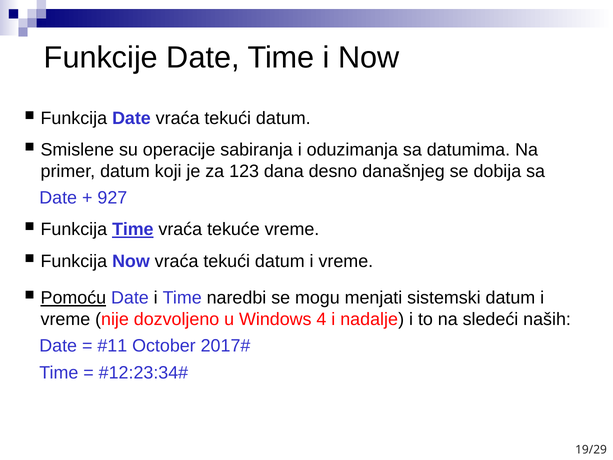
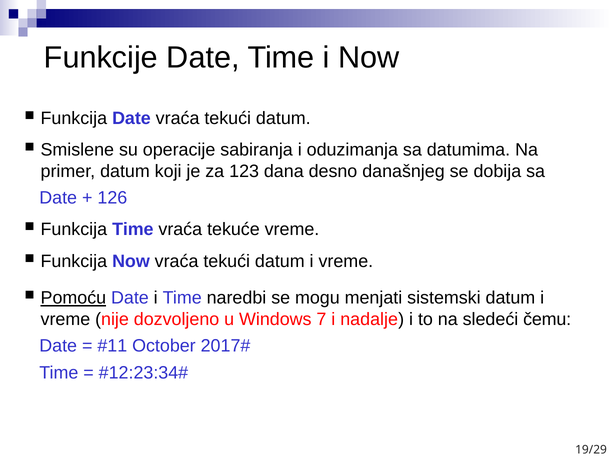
927: 927 -> 126
Time at (133, 229) underline: present -> none
4: 4 -> 7
naših: naših -> čemu
